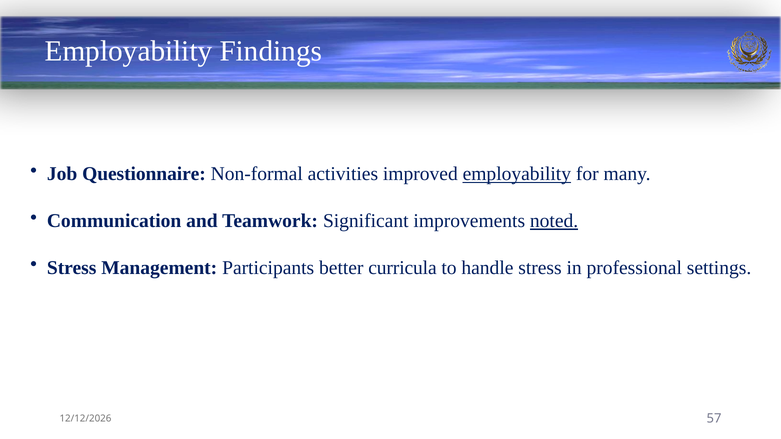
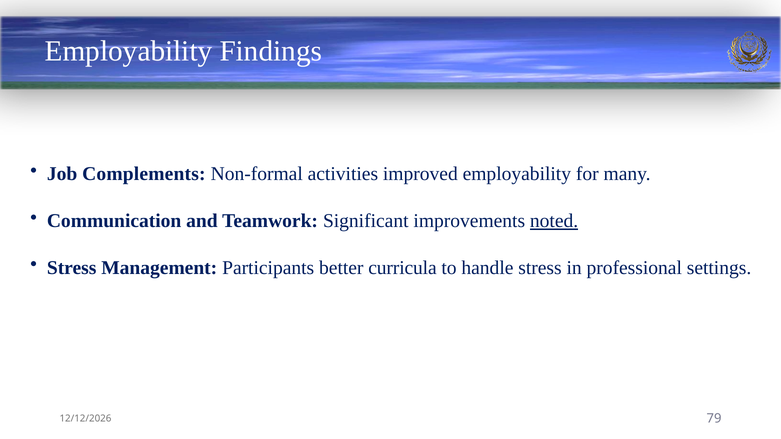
Questionnaire: Questionnaire -> Complements
employability at (517, 174) underline: present -> none
57: 57 -> 79
